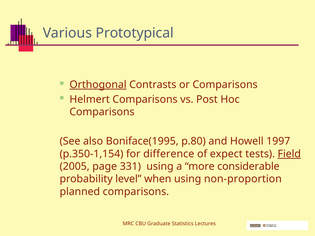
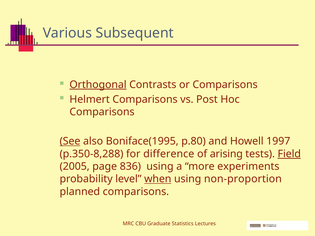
Prototypical: Prototypical -> Subsequent
See underline: none -> present
p.350-1,154: p.350-1,154 -> p.350-8,288
expect: expect -> arising
331: 331 -> 836
considerable: considerable -> experiments
when underline: none -> present
